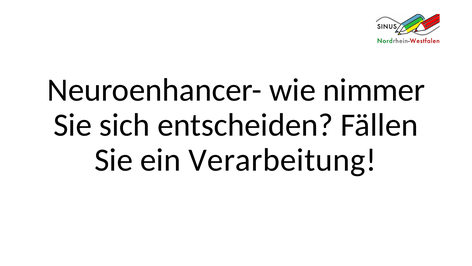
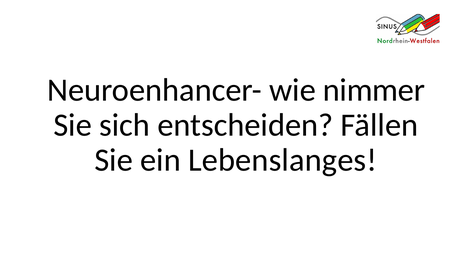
Verarbeitung: Verarbeitung -> Lebenslanges
